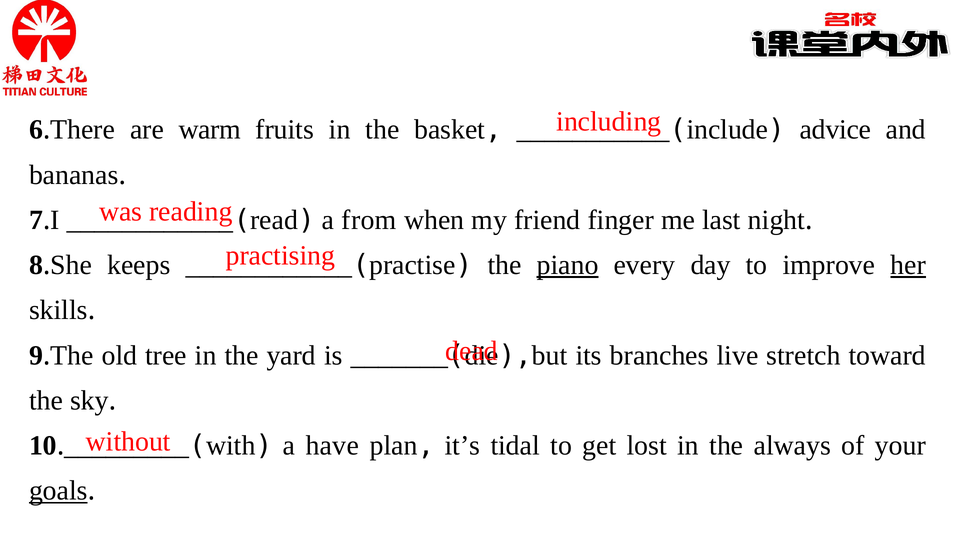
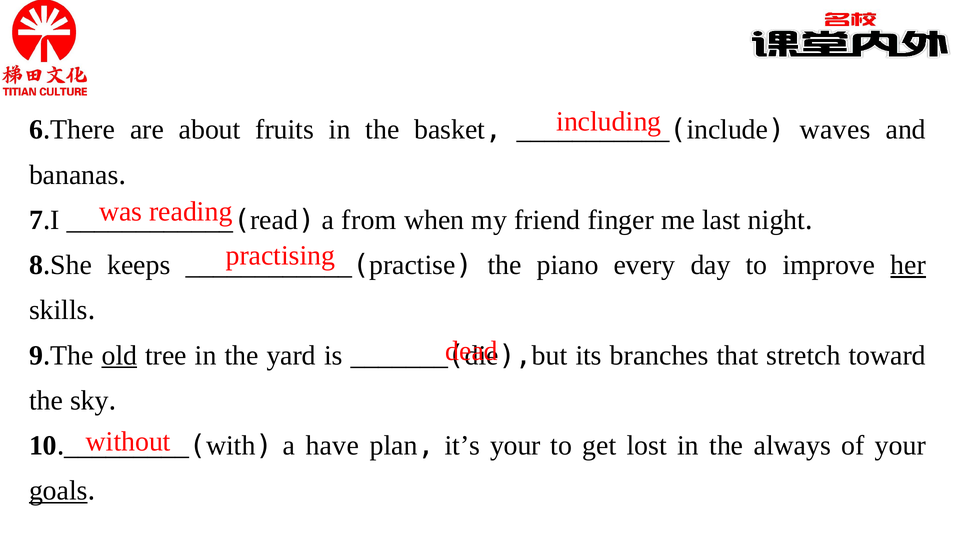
warm: warm -> about
advice: advice -> waves
piano underline: present -> none
old underline: none -> present
live: live -> that
it’s tidal: tidal -> your
